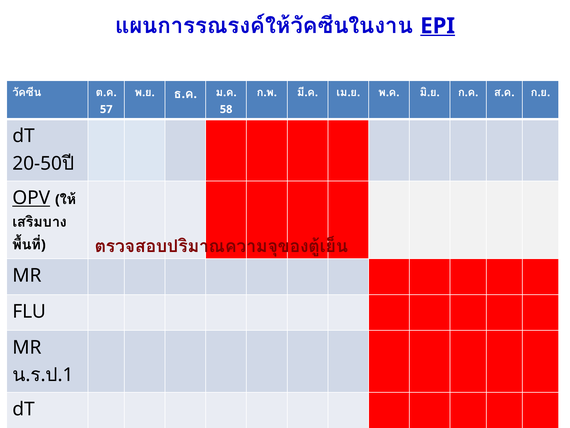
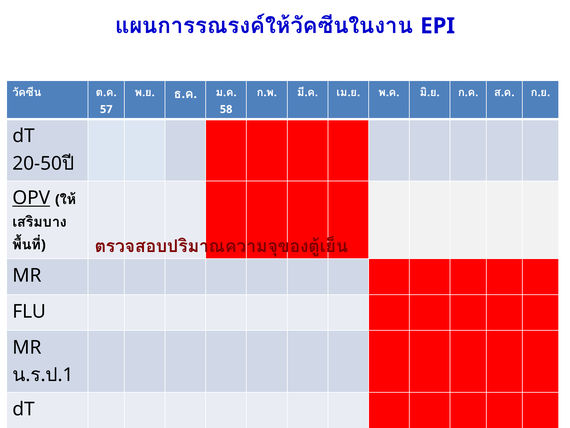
EPI underline: present -> none
